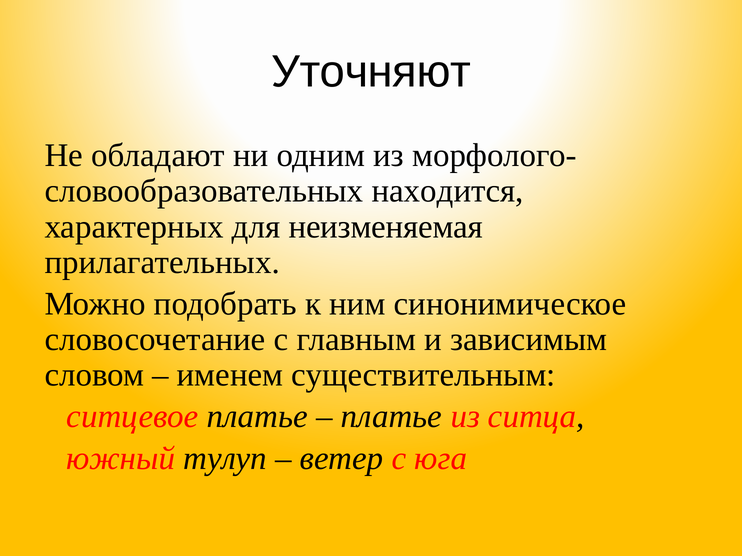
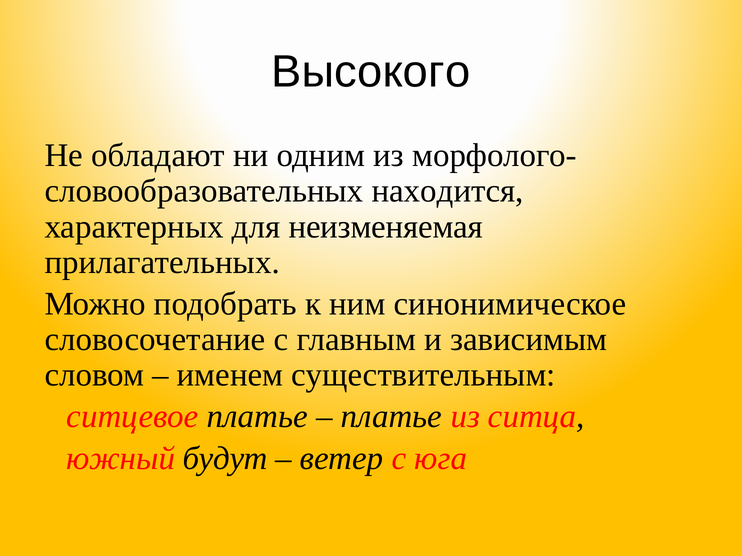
Уточняют: Уточняют -> Высокого
тулуп: тулуп -> будут
